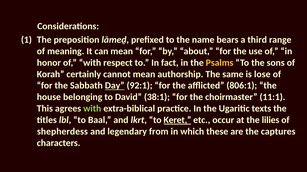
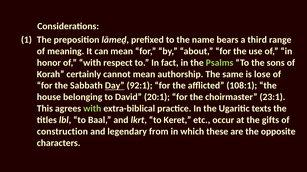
Psalms colour: yellow -> light green
806:1: 806:1 -> 108:1
38:1: 38:1 -> 20:1
11:1: 11:1 -> 23:1
Keret underline: present -> none
lilies: lilies -> gifts
shepherdess: shepherdess -> construction
captures: captures -> opposite
